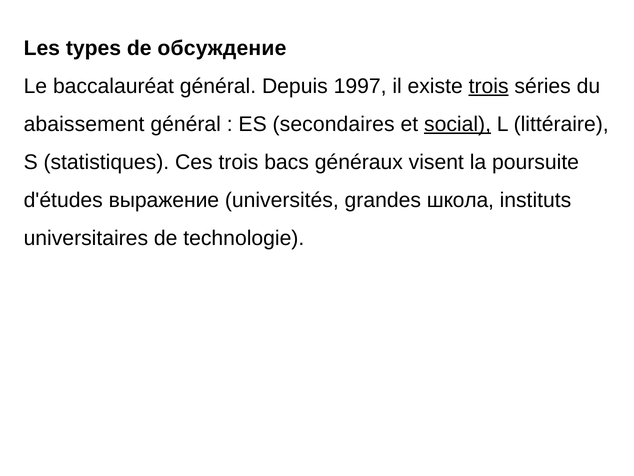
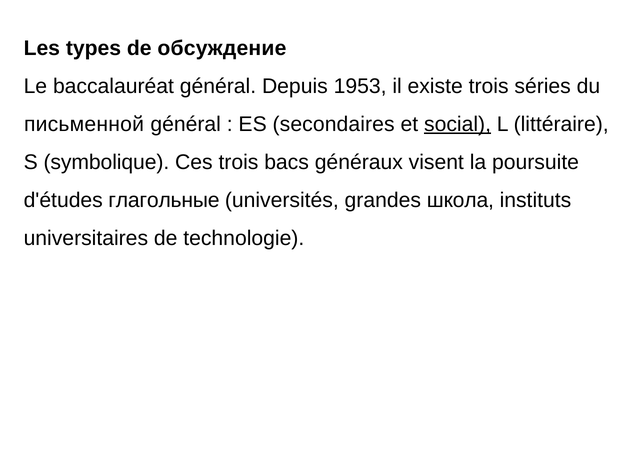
1997: 1997 -> 1953
trois at (489, 86) underline: present -> none
abaissement: abaissement -> письменной
statistiques: statistiques -> symbolique
выражение: выражение -> глагольные
